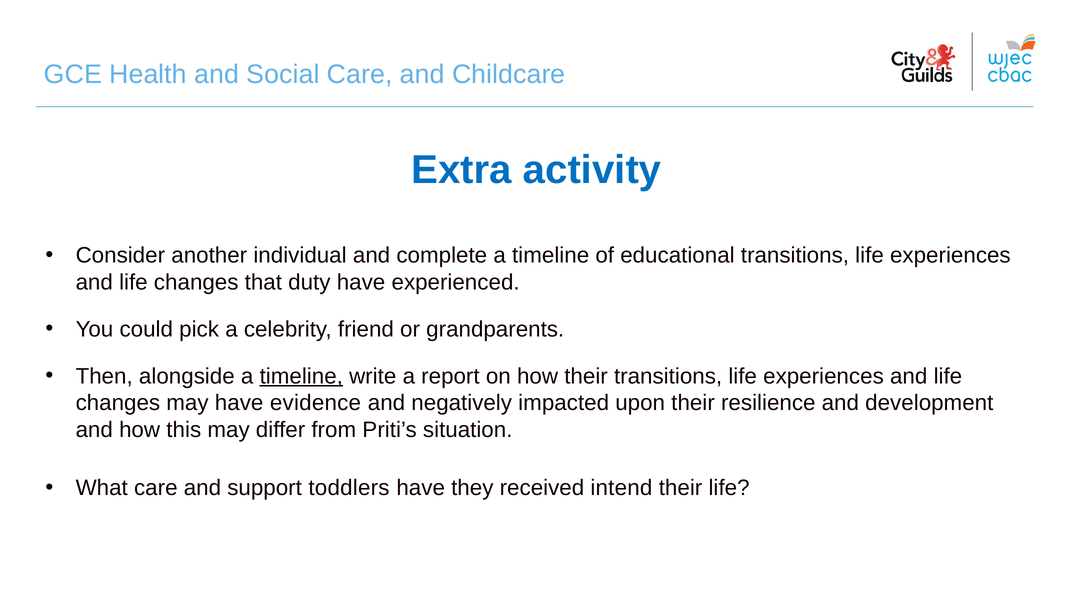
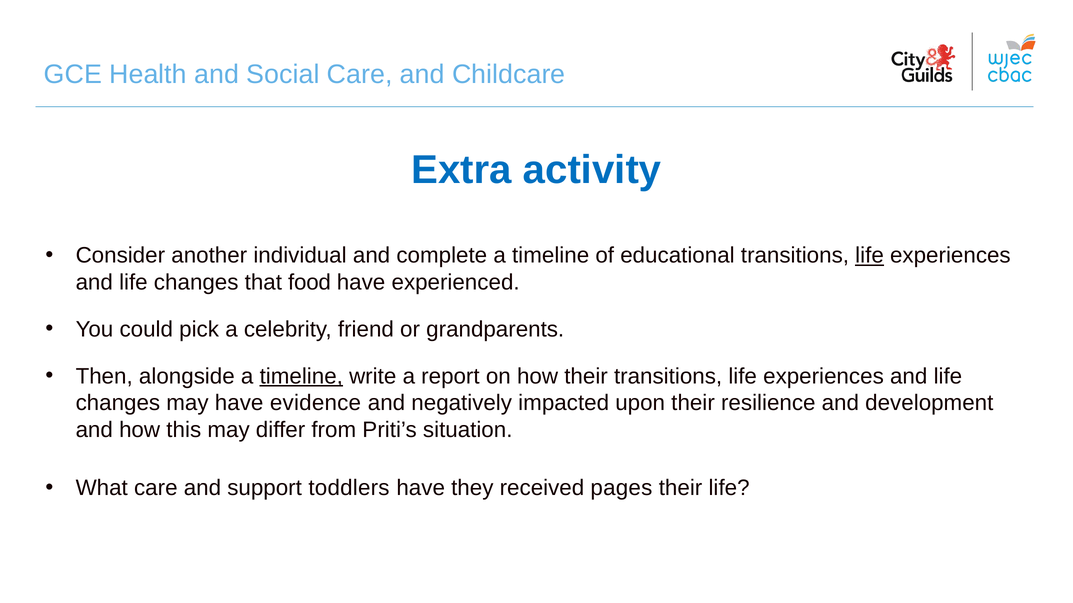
life at (870, 256) underline: none -> present
duty: duty -> food
intend: intend -> pages
